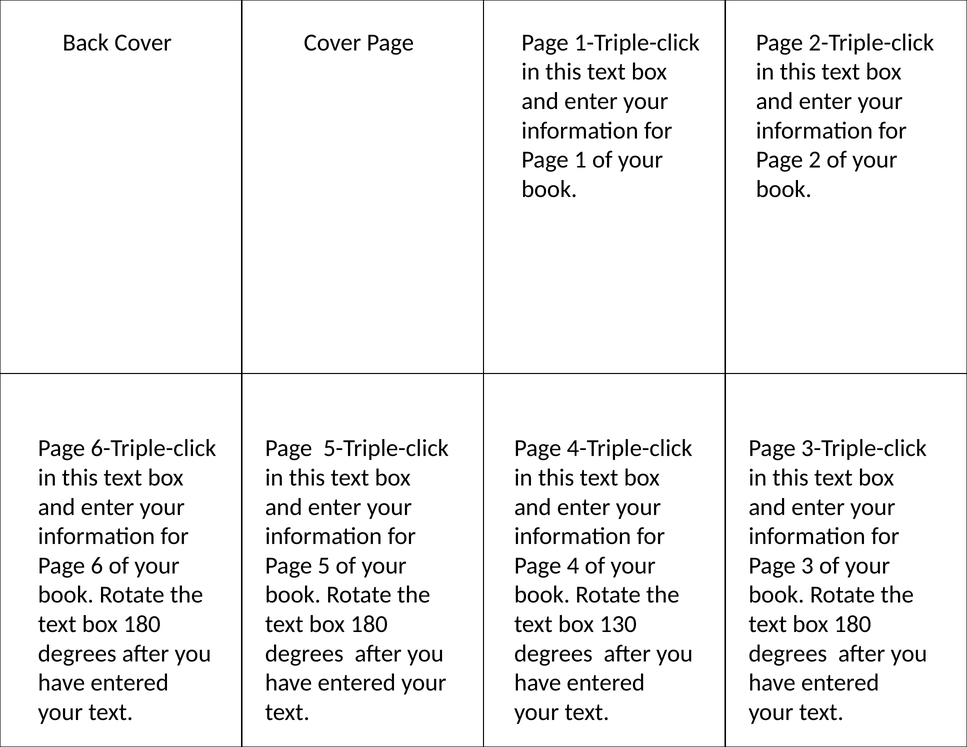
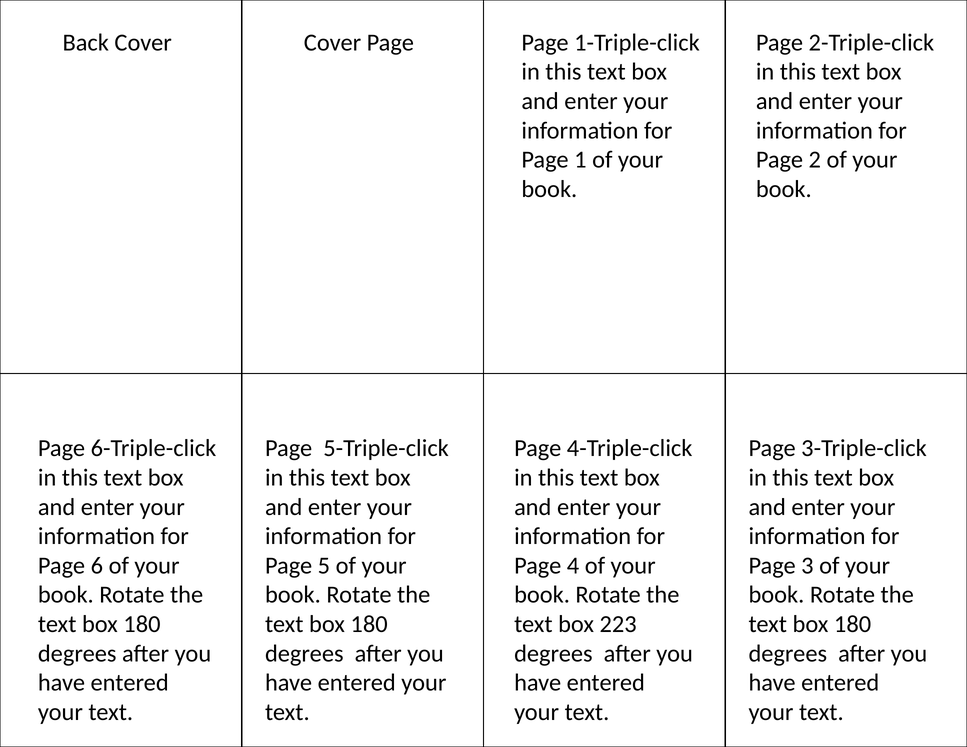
130: 130 -> 223
